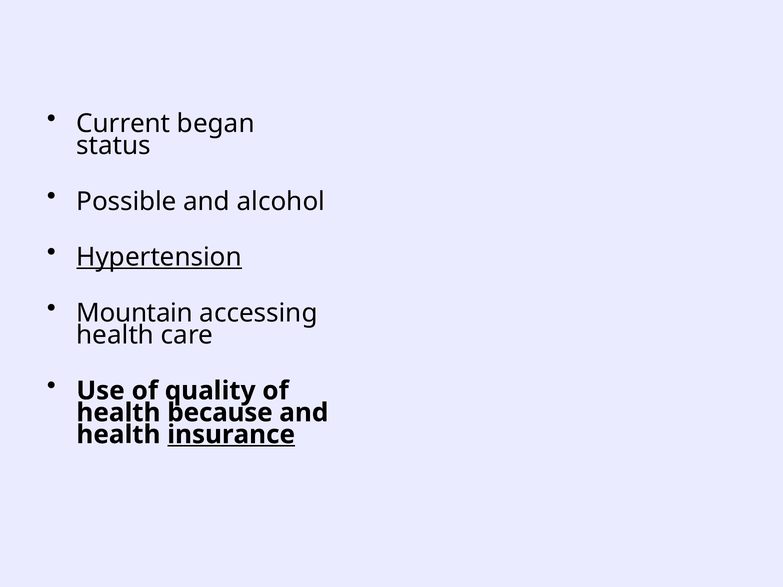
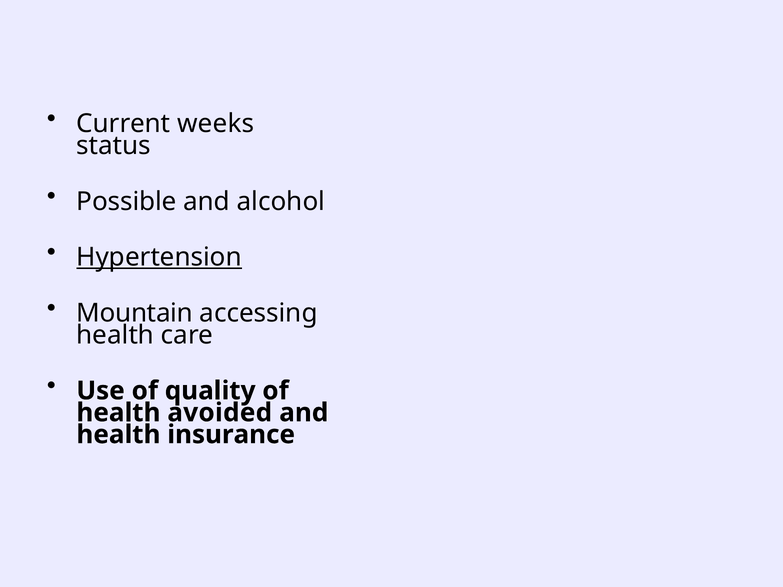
began: began -> weeks
because: because -> avoided
insurance underline: present -> none
